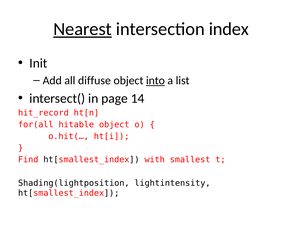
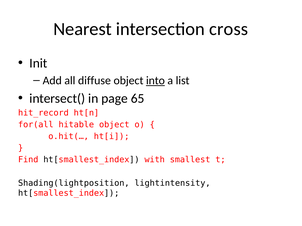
Nearest underline: present -> none
index: index -> cross
14: 14 -> 65
